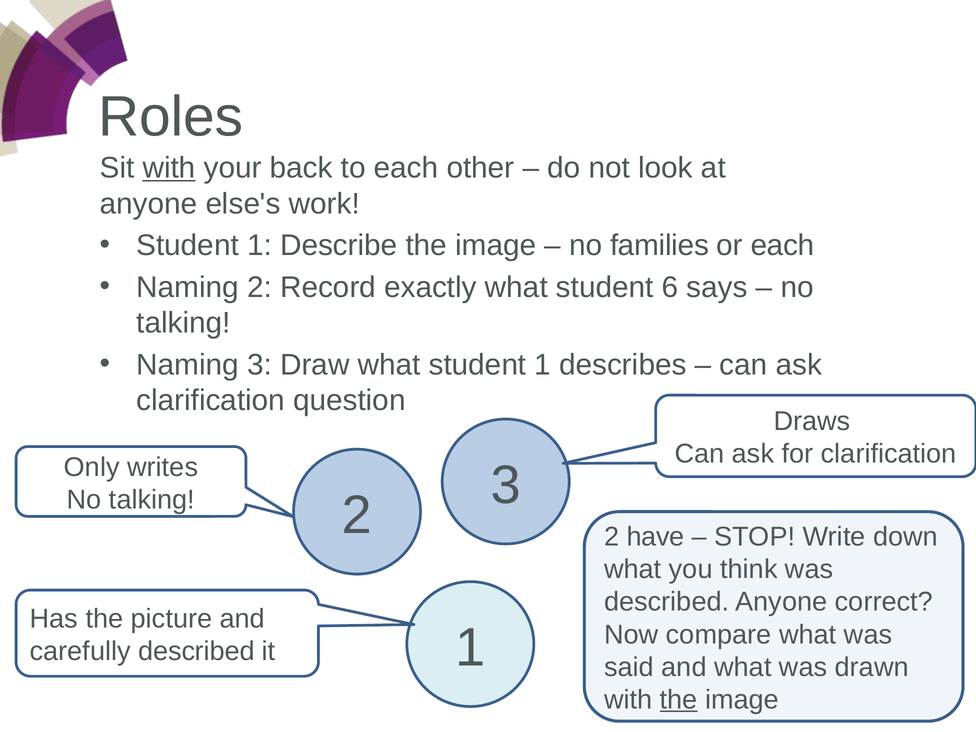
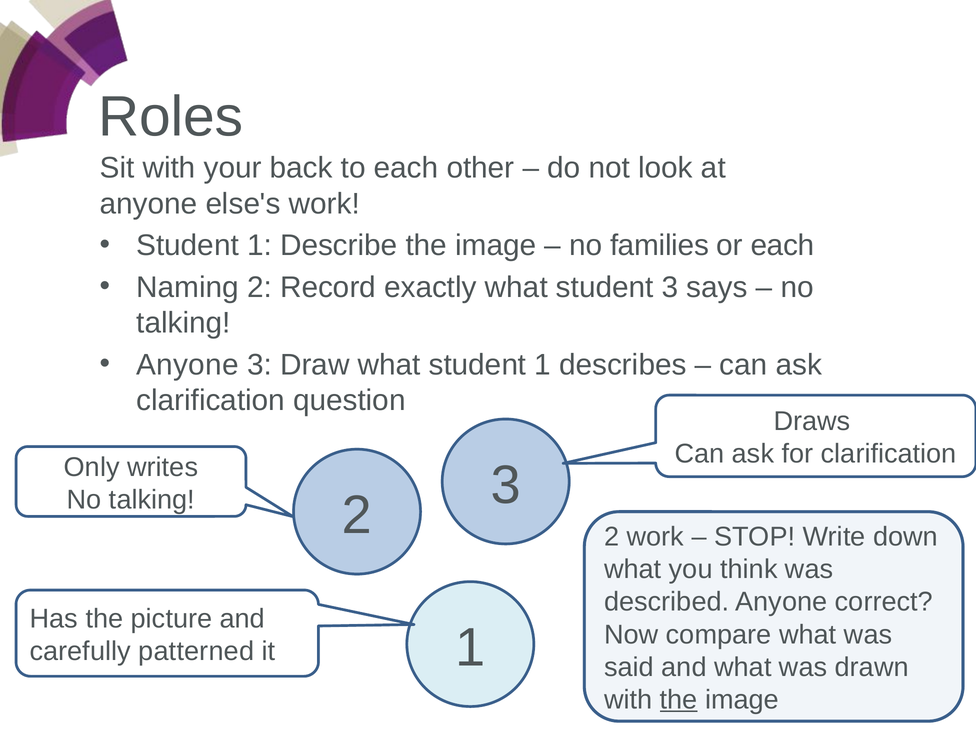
with at (169, 168) underline: present -> none
student 6: 6 -> 3
Naming at (188, 365): Naming -> Anyone
2 have: have -> work
carefully described: described -> patterned
